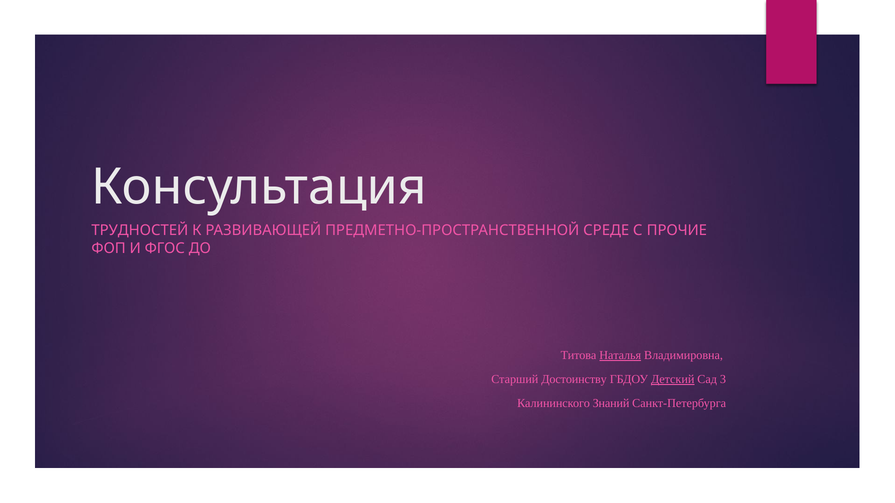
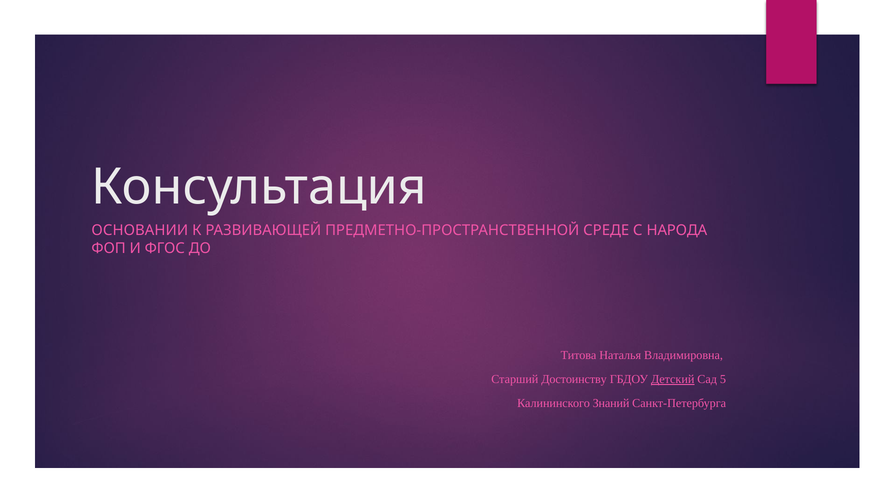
ТРУДНОСТЕЙ: ТРУДНОСТЕЙ -> ОСНОВАНИИ
ПРОЧИЕ: ПРОЧИЕ -> НАРОДА
Наталья underline: present -> none
3: 3 -> 5
